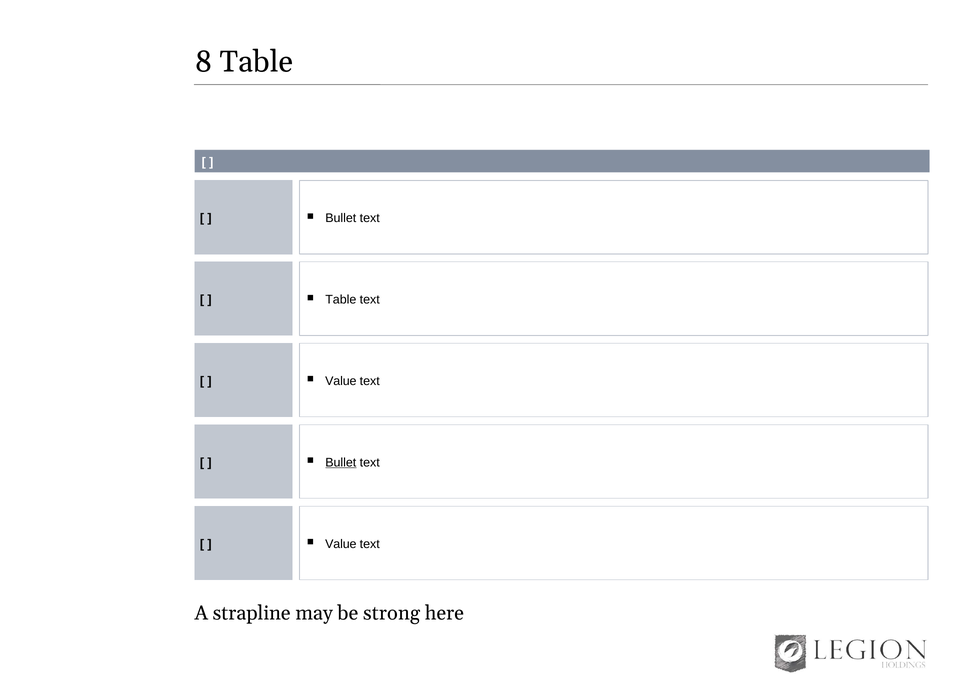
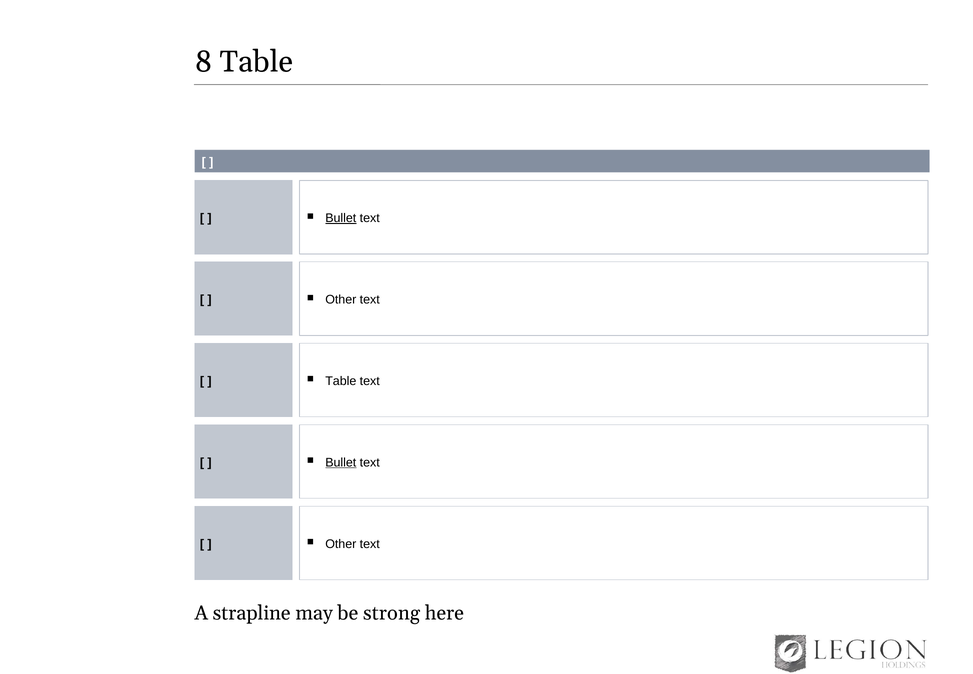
Bullet at (341, 218) underline: none -> present
Table at (341, 300): Table -> Other
Value at (341, 381): Value -> Table
Value at (341, 544): Value -> Other
